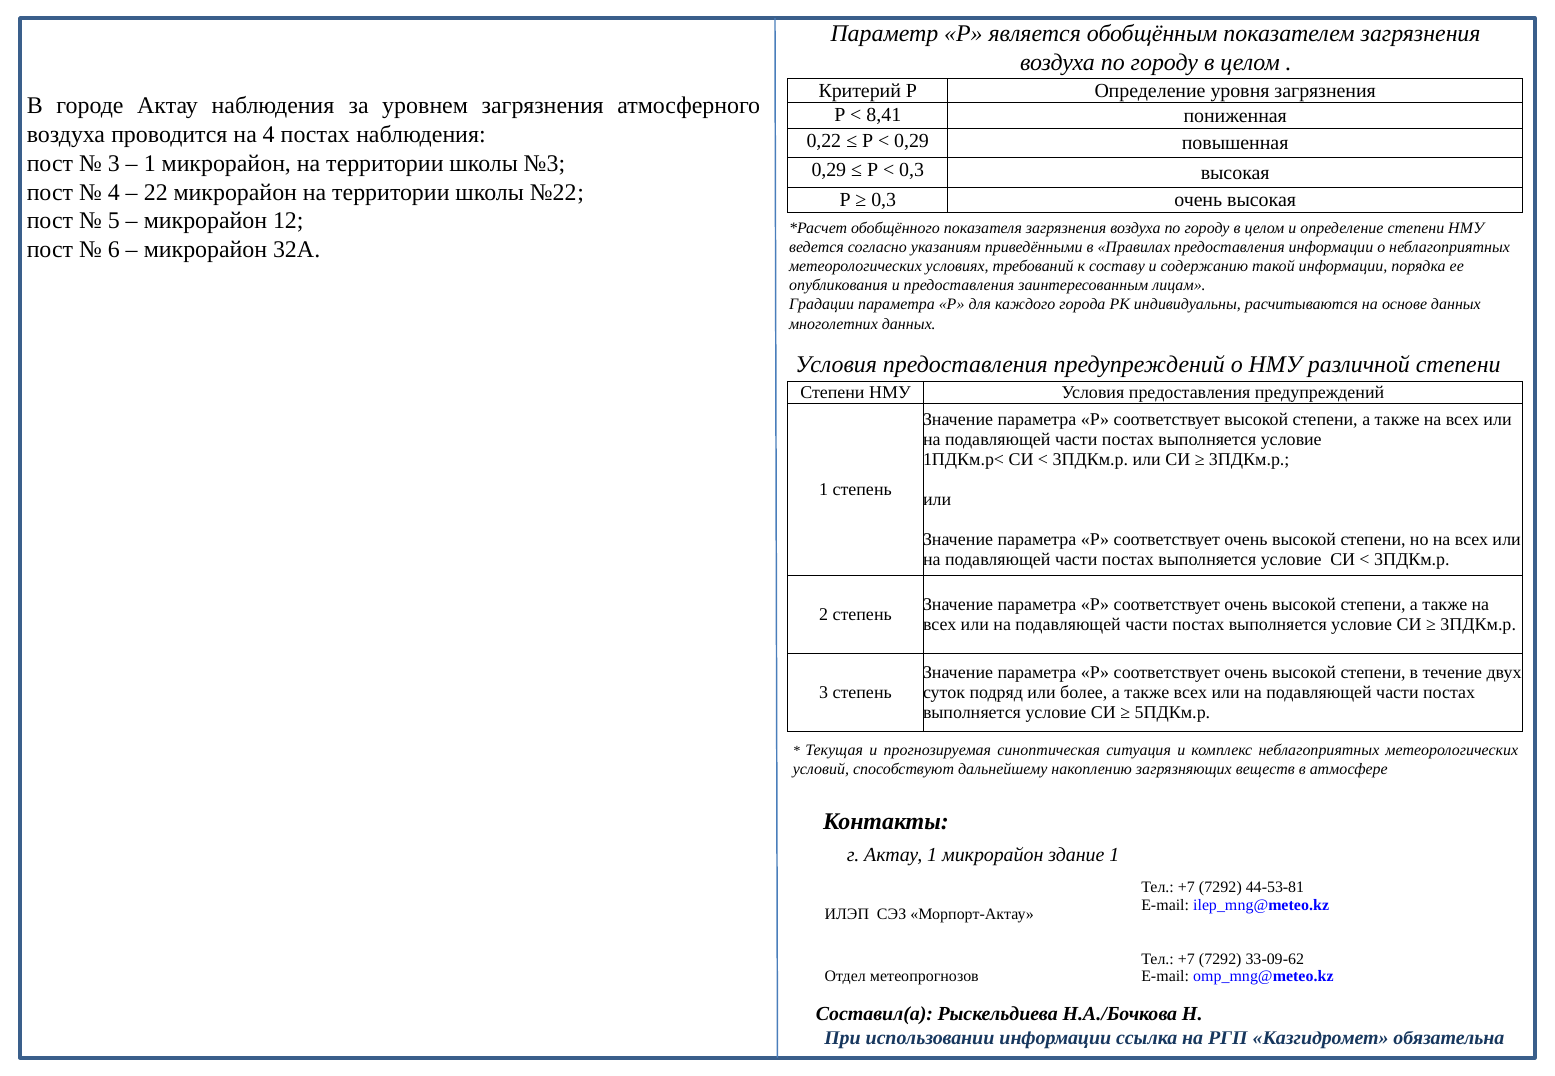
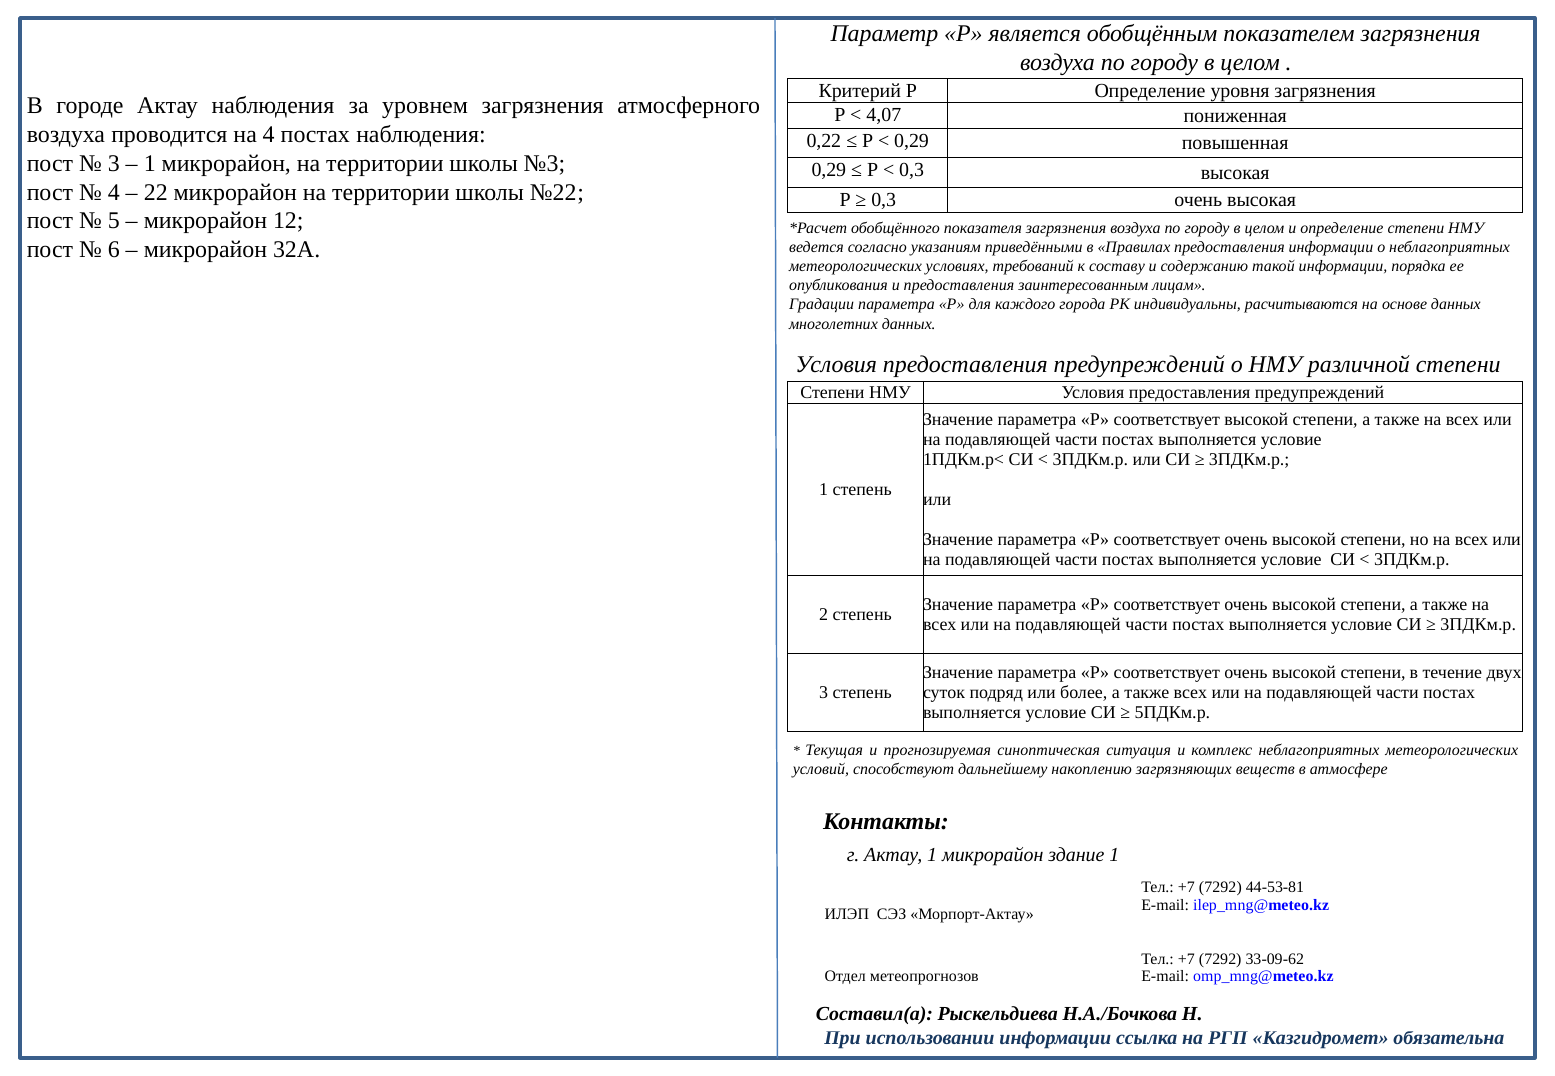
8,41: 8,41 -> 4,07
